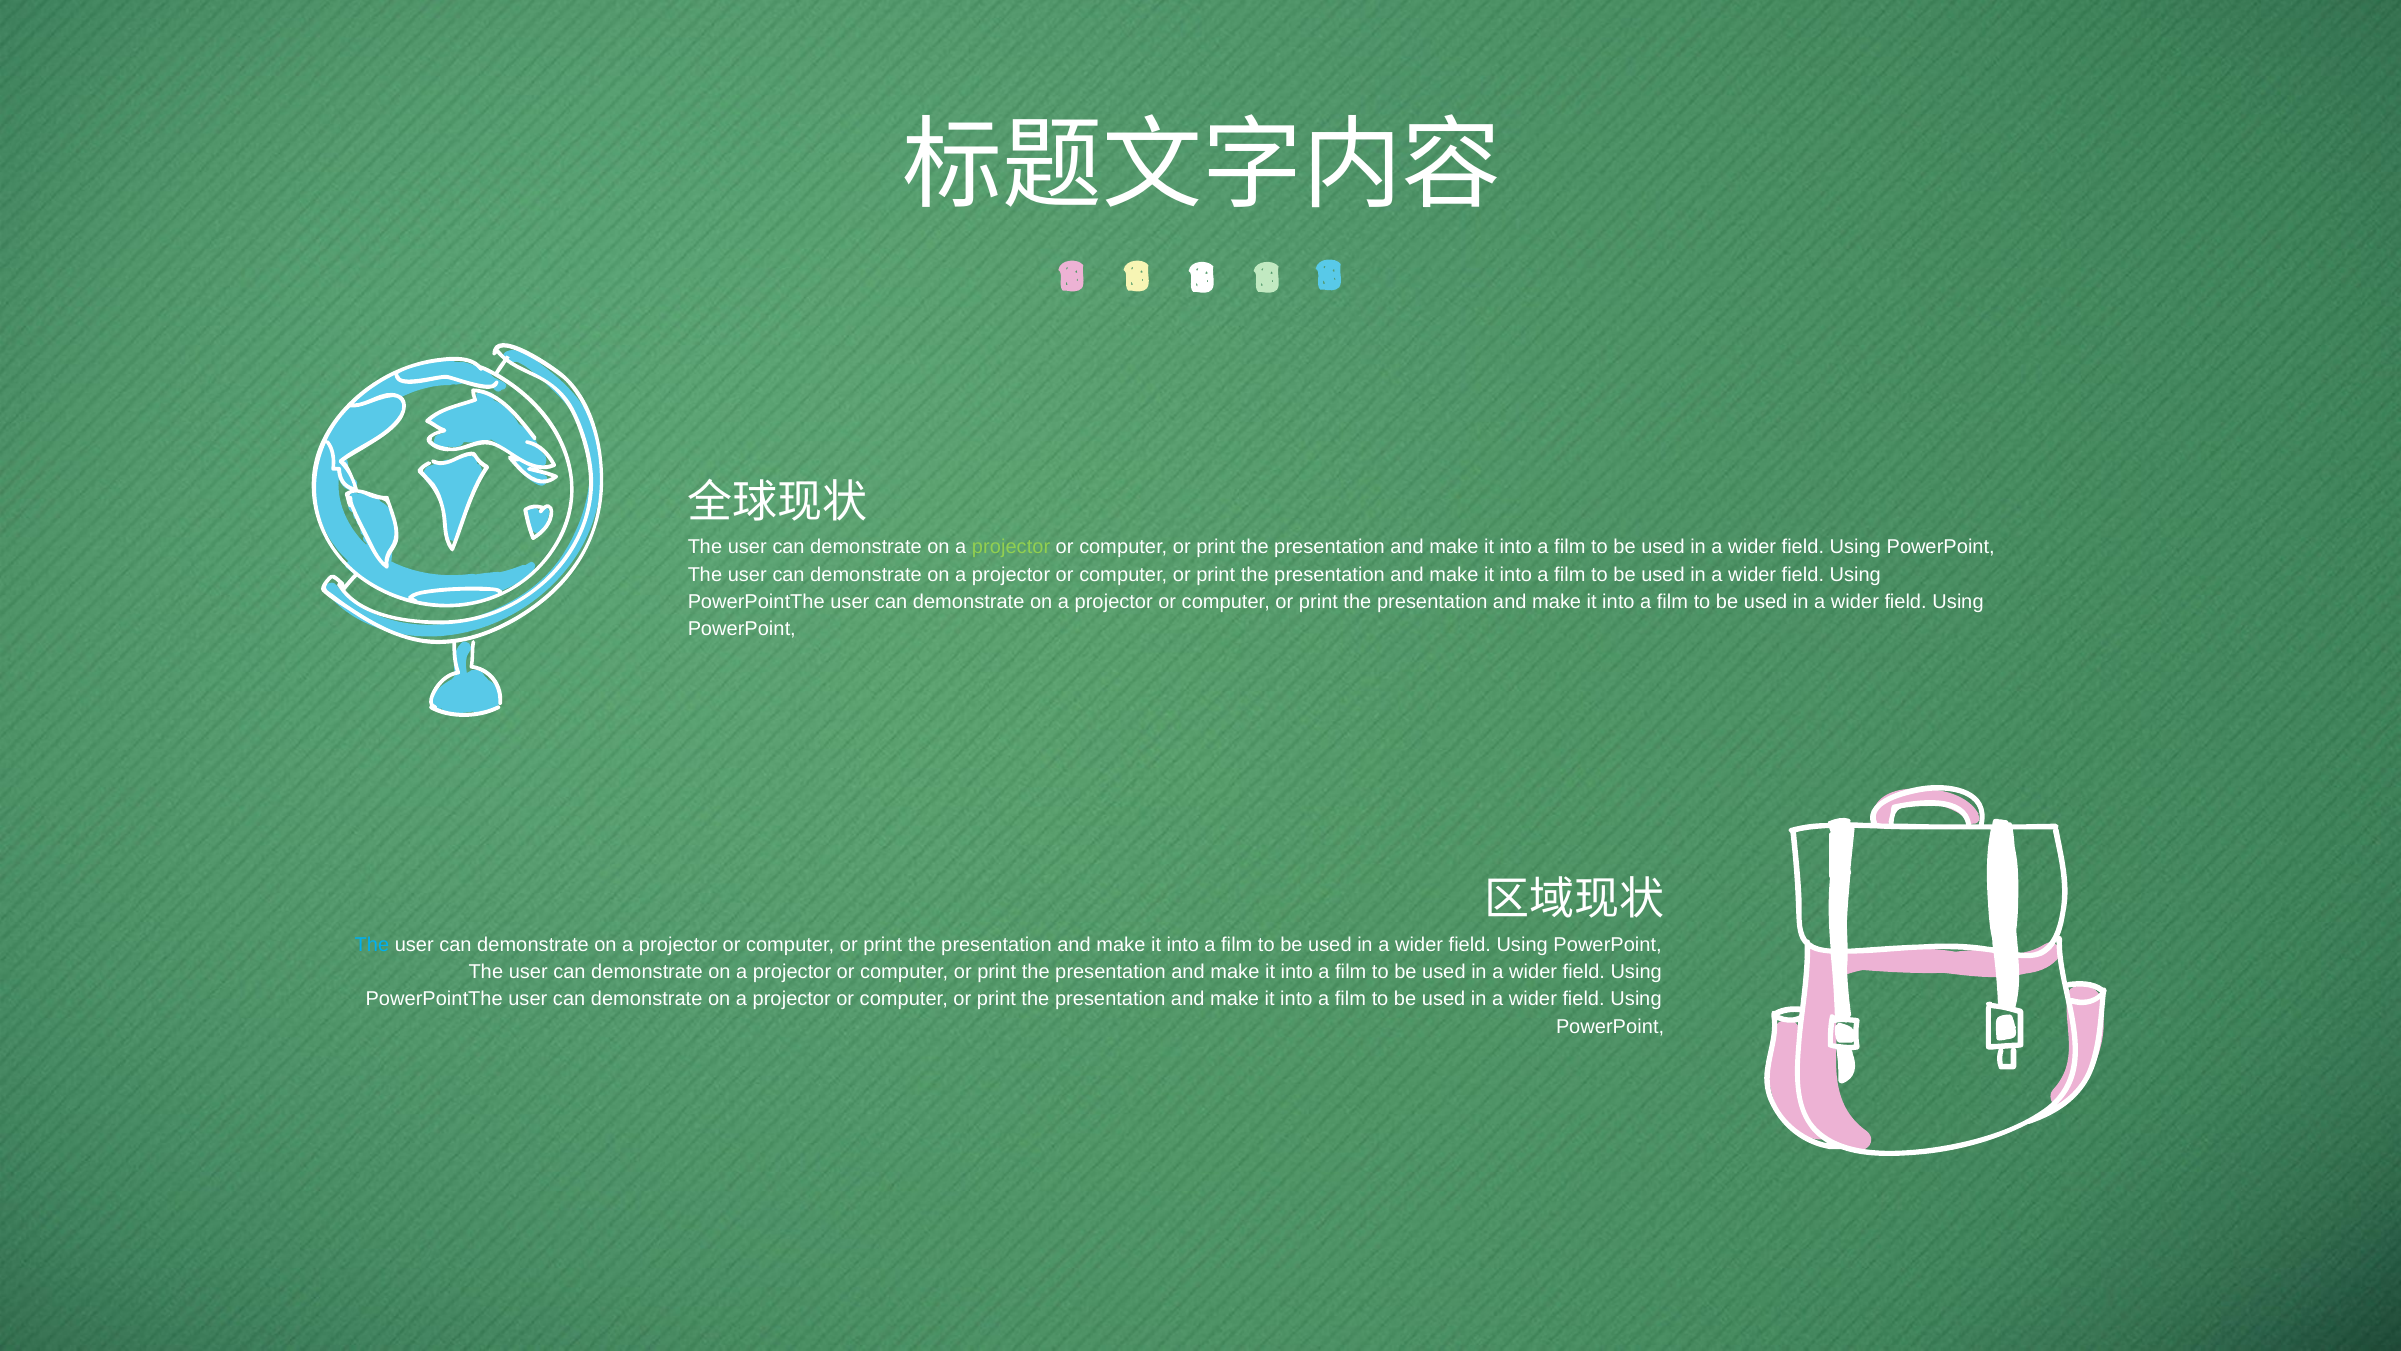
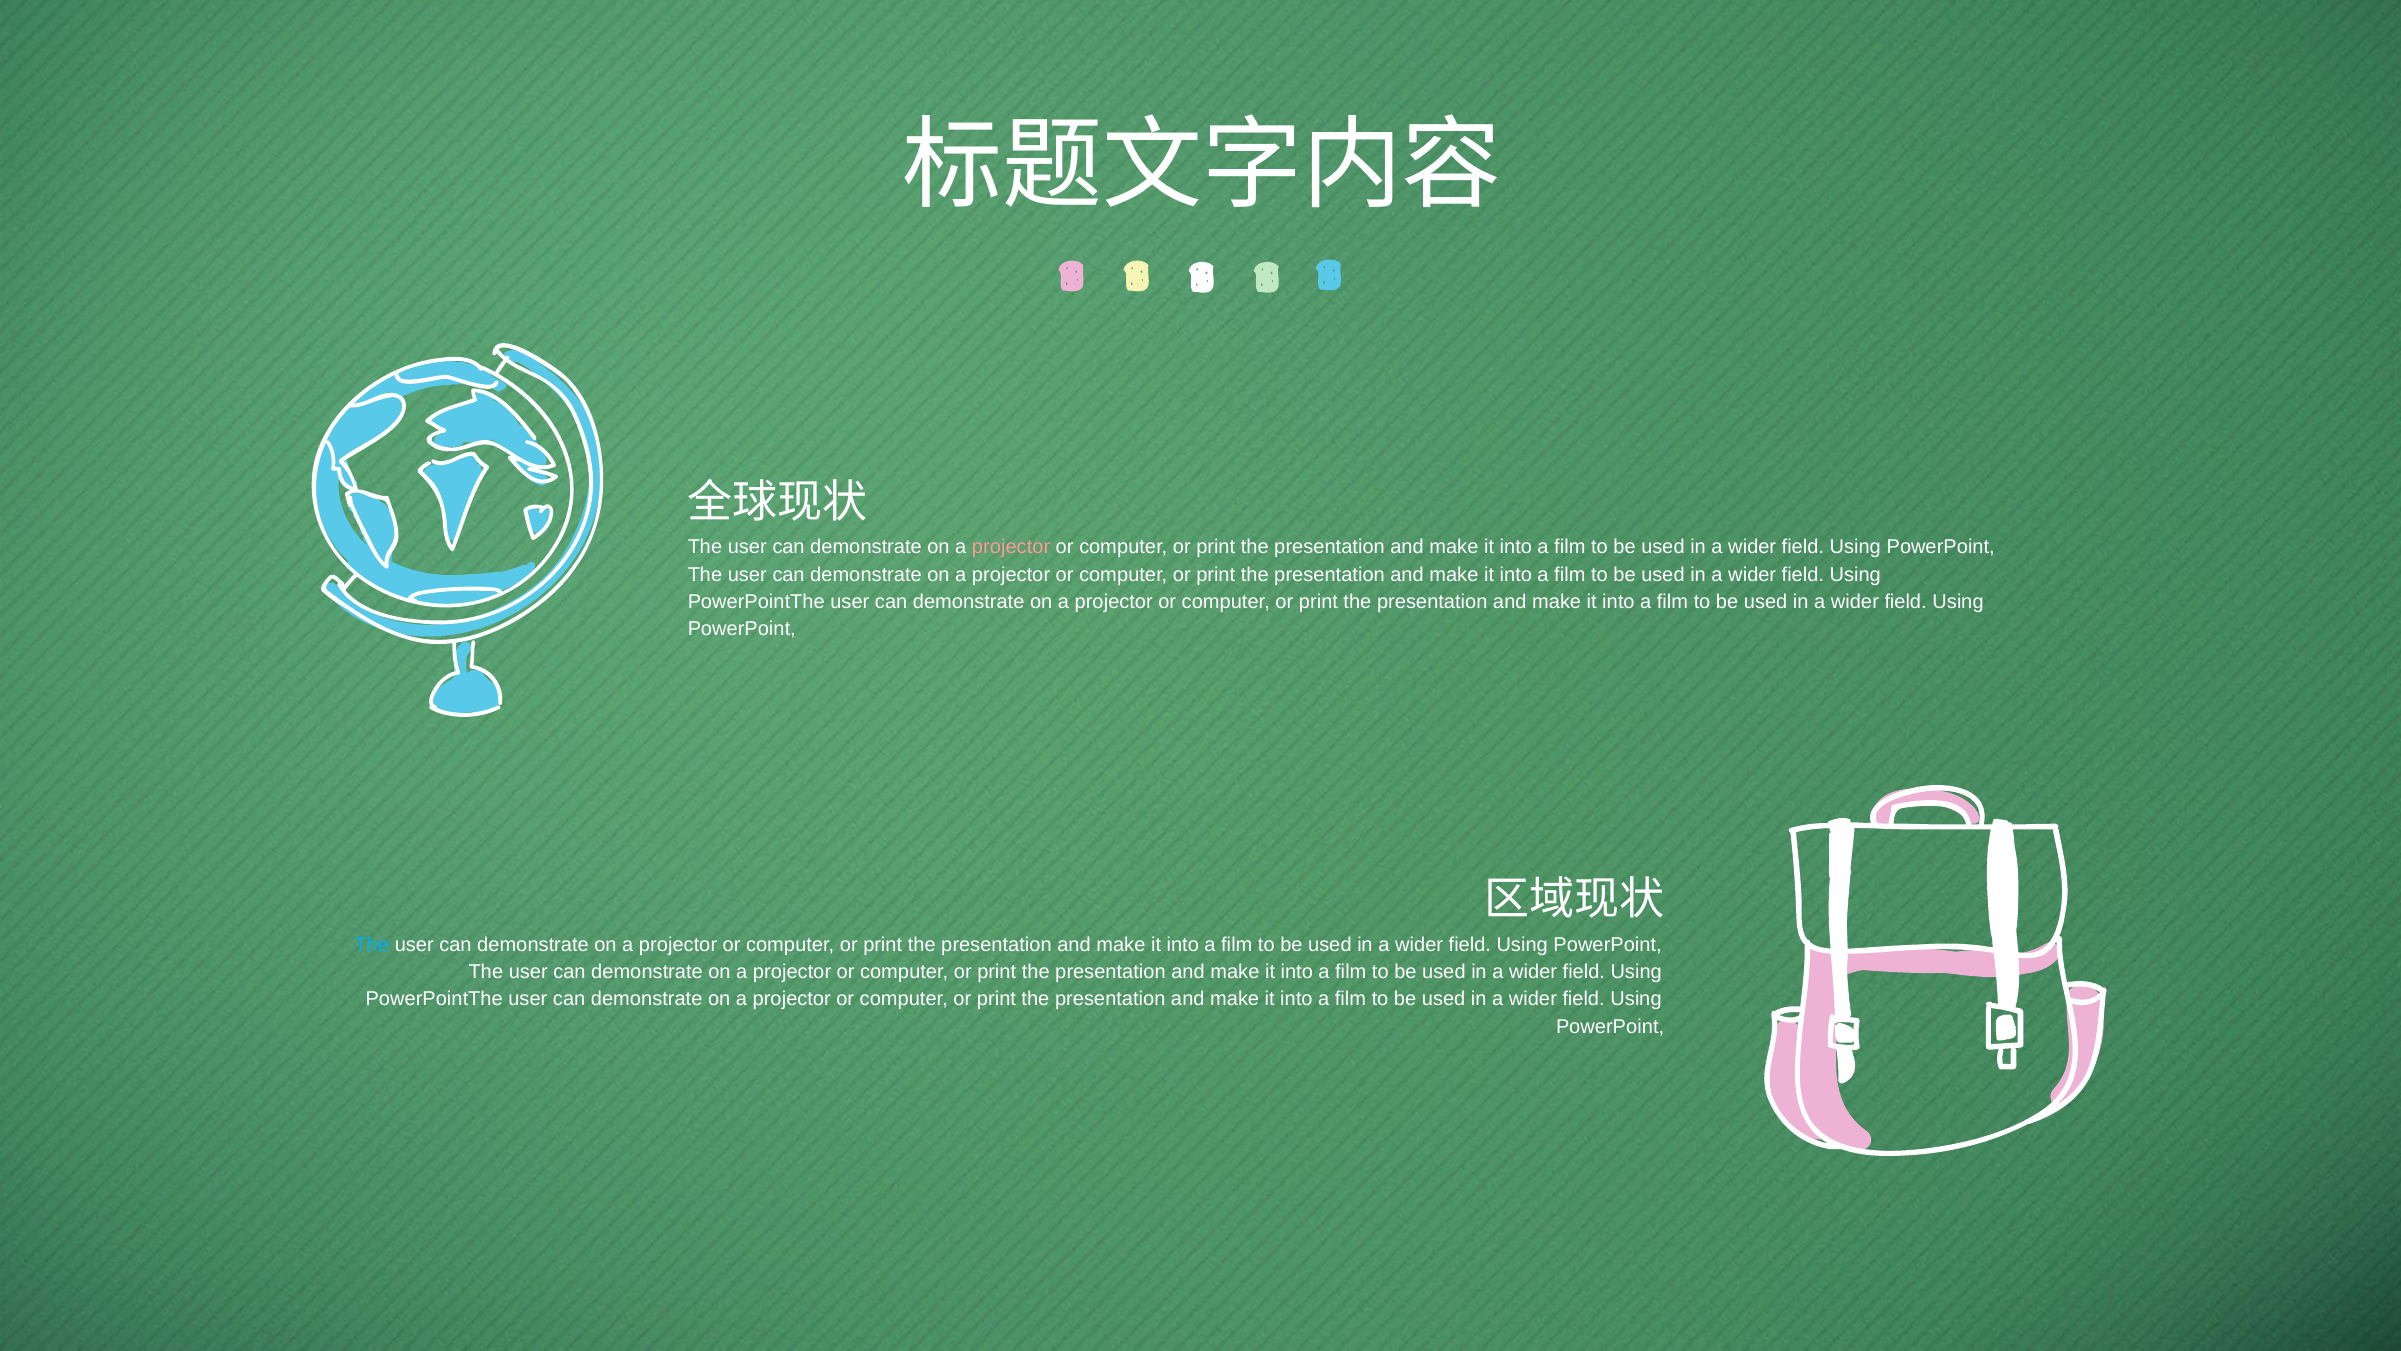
projector at (1011, 547) colour: light green -> pink
